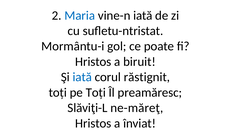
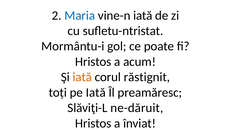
biruit: biruit -> acum
iată at (82, 77) colour: blue -> orange
pe Toți: Toți -> Iată
ne-măreţ: ne-măreţ -> ne-dăruit
